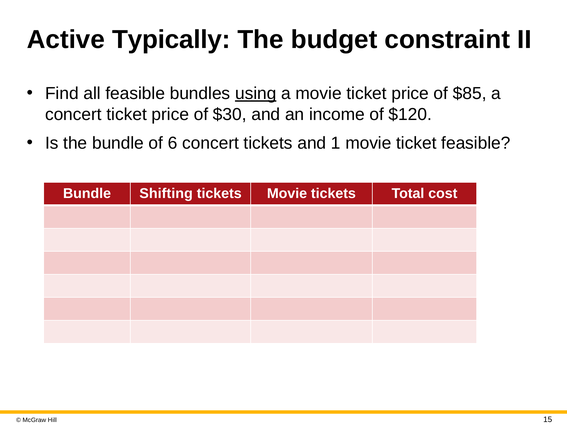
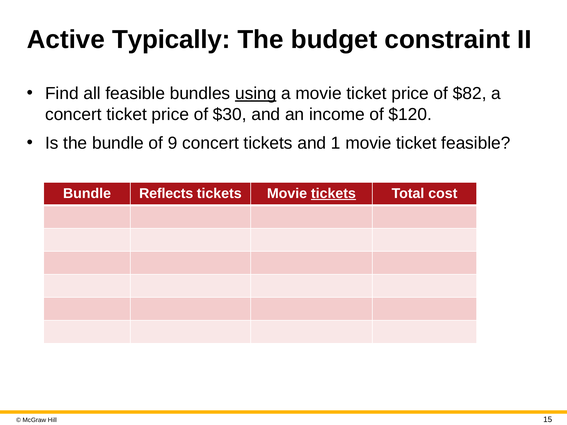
$85: $85 -> $82
6: 6 -> 9
Shifting: Shifting -> Reflects
tickets at (333, 193) underline: none -> present
